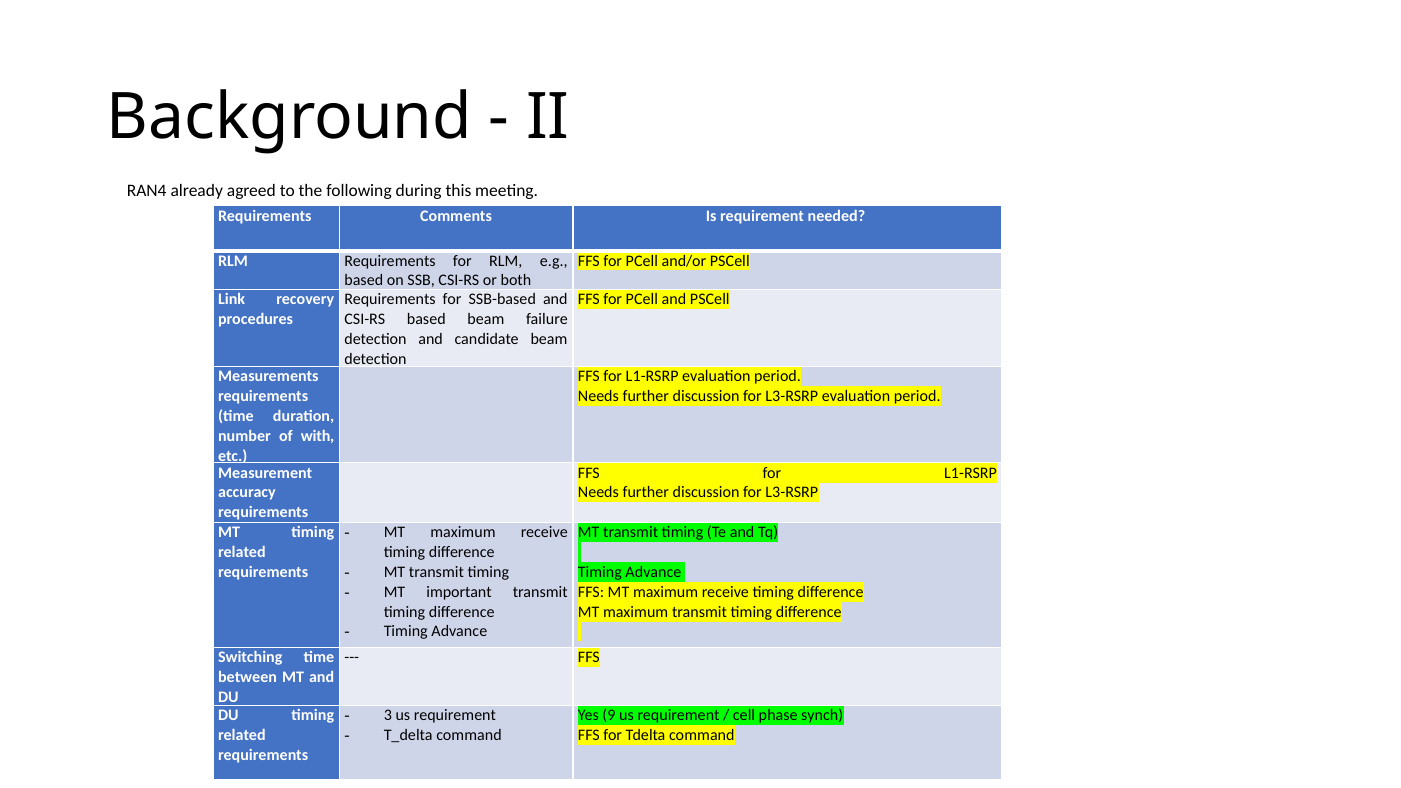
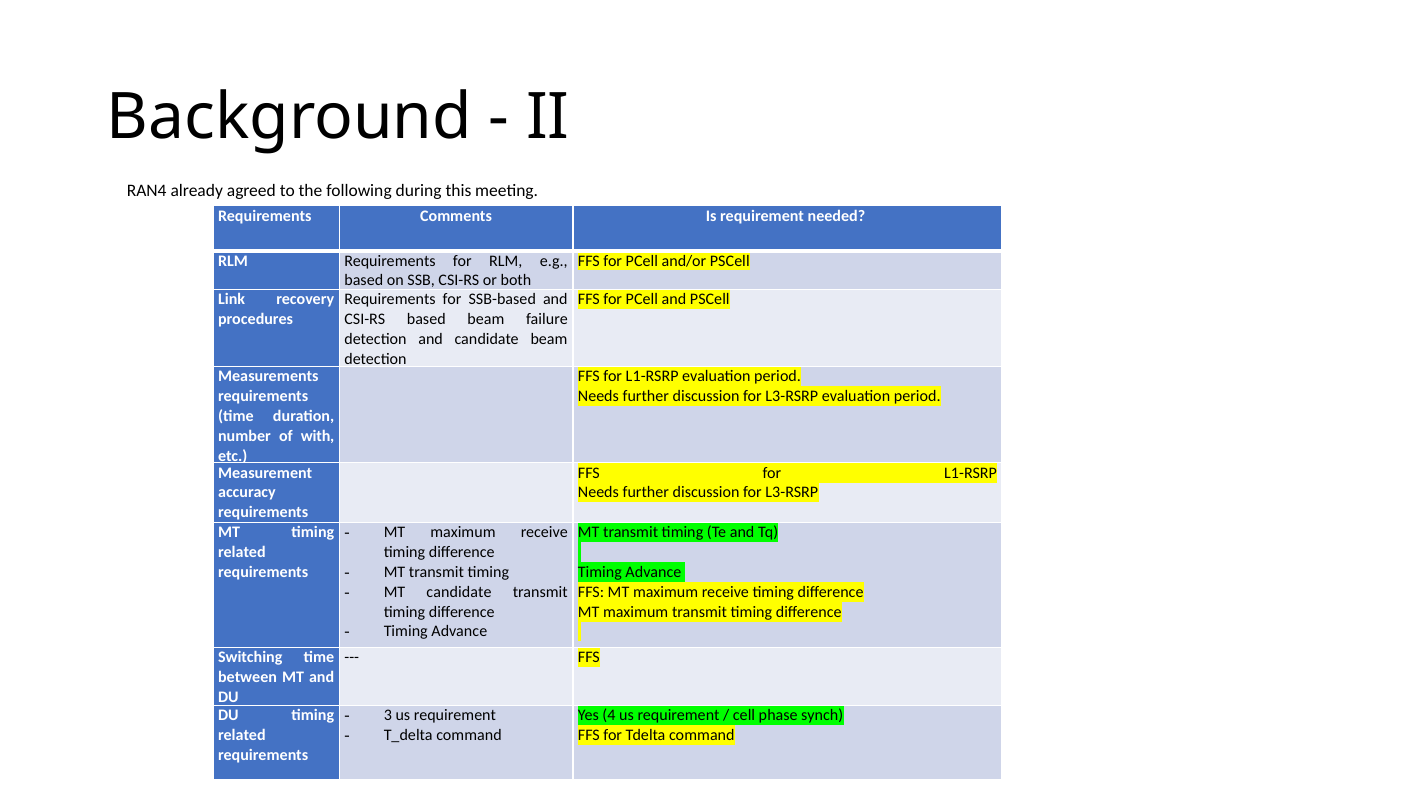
MT important: important -> candidate
9: 9 -> 4
